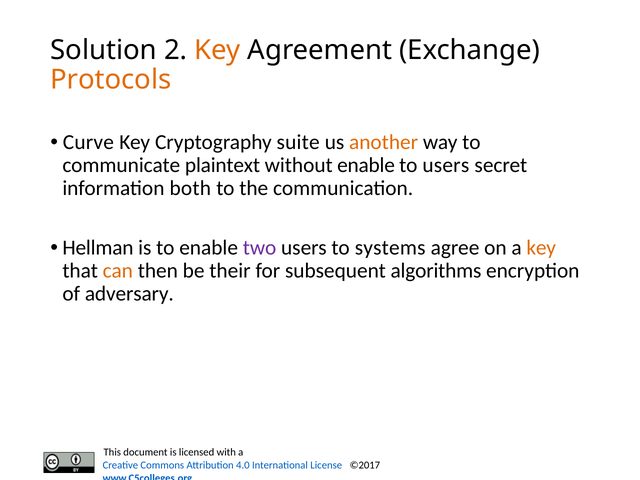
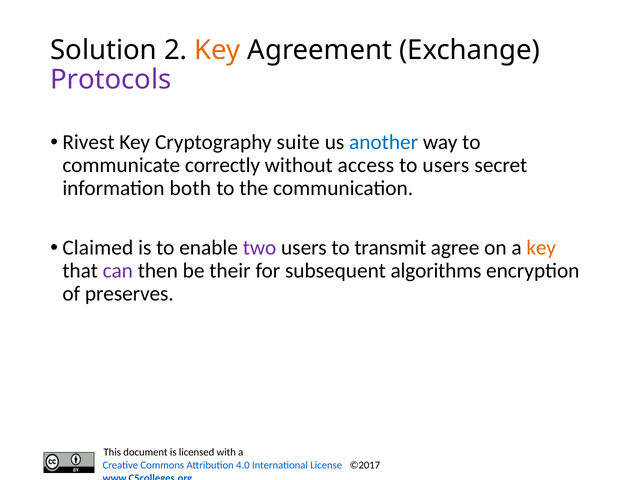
Protocols colour: orange -> purple
Curve: Curve -> Rivest
another colour: orange -> blue
plaintext: plaintext -> correctly
without enable: enable -> access
Hellman: Hellman -> Claimed
systems: systems -> transmit
can colour: orange -> purple
adversary: adversary -> preserves
